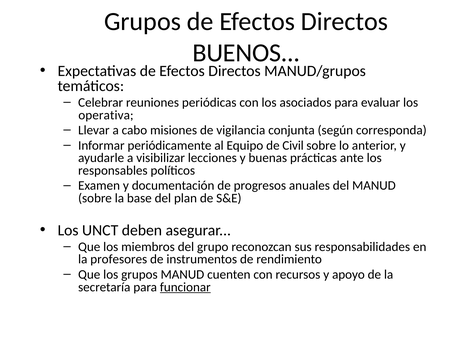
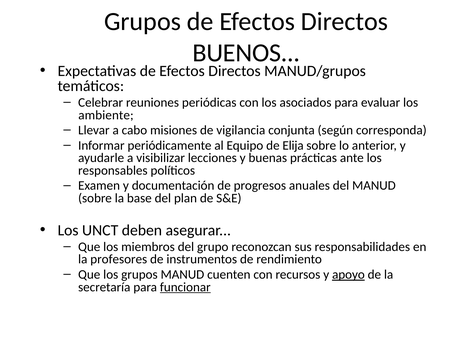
operativa: operativa -> ambiente
Civil: Civil -> Elija
apoyo underline: none -> present
